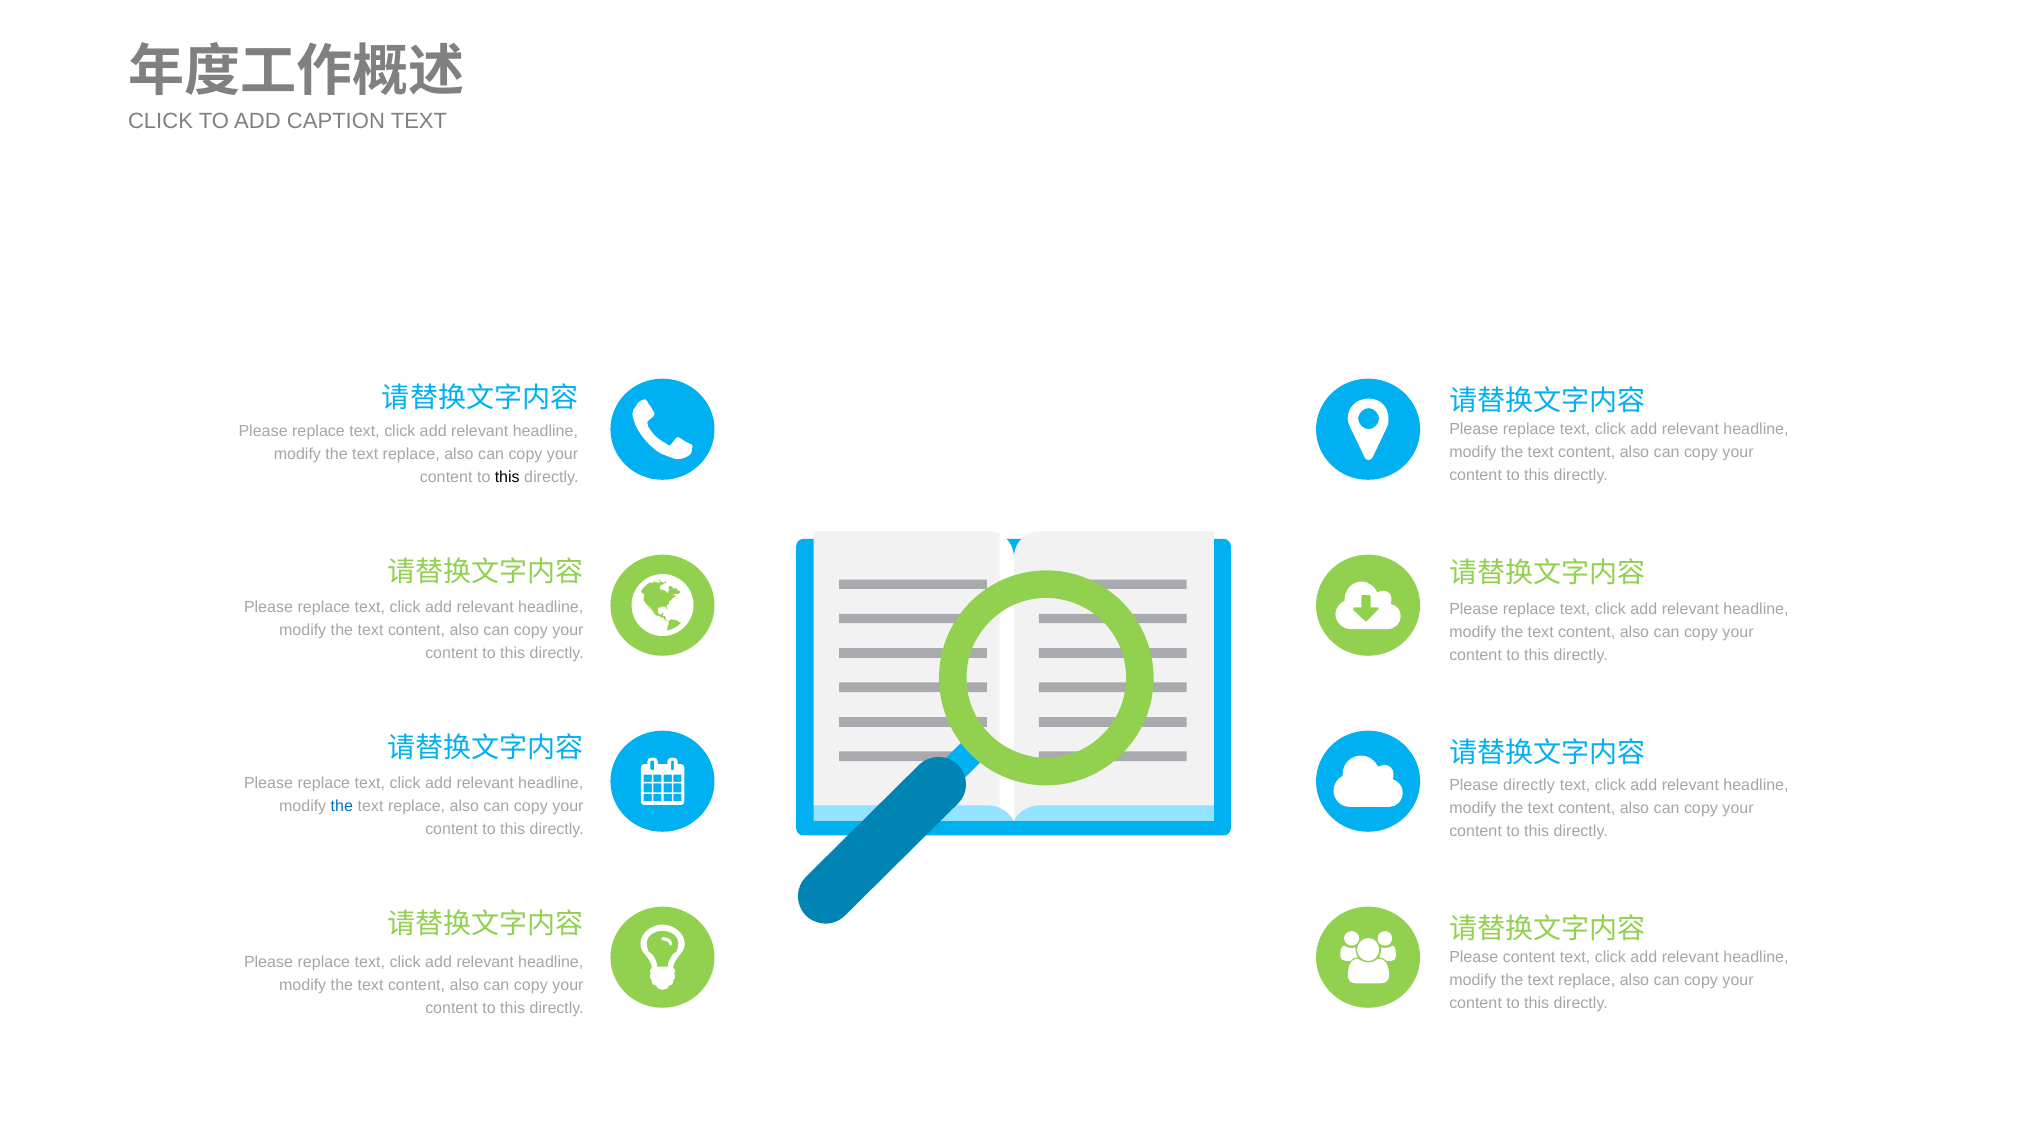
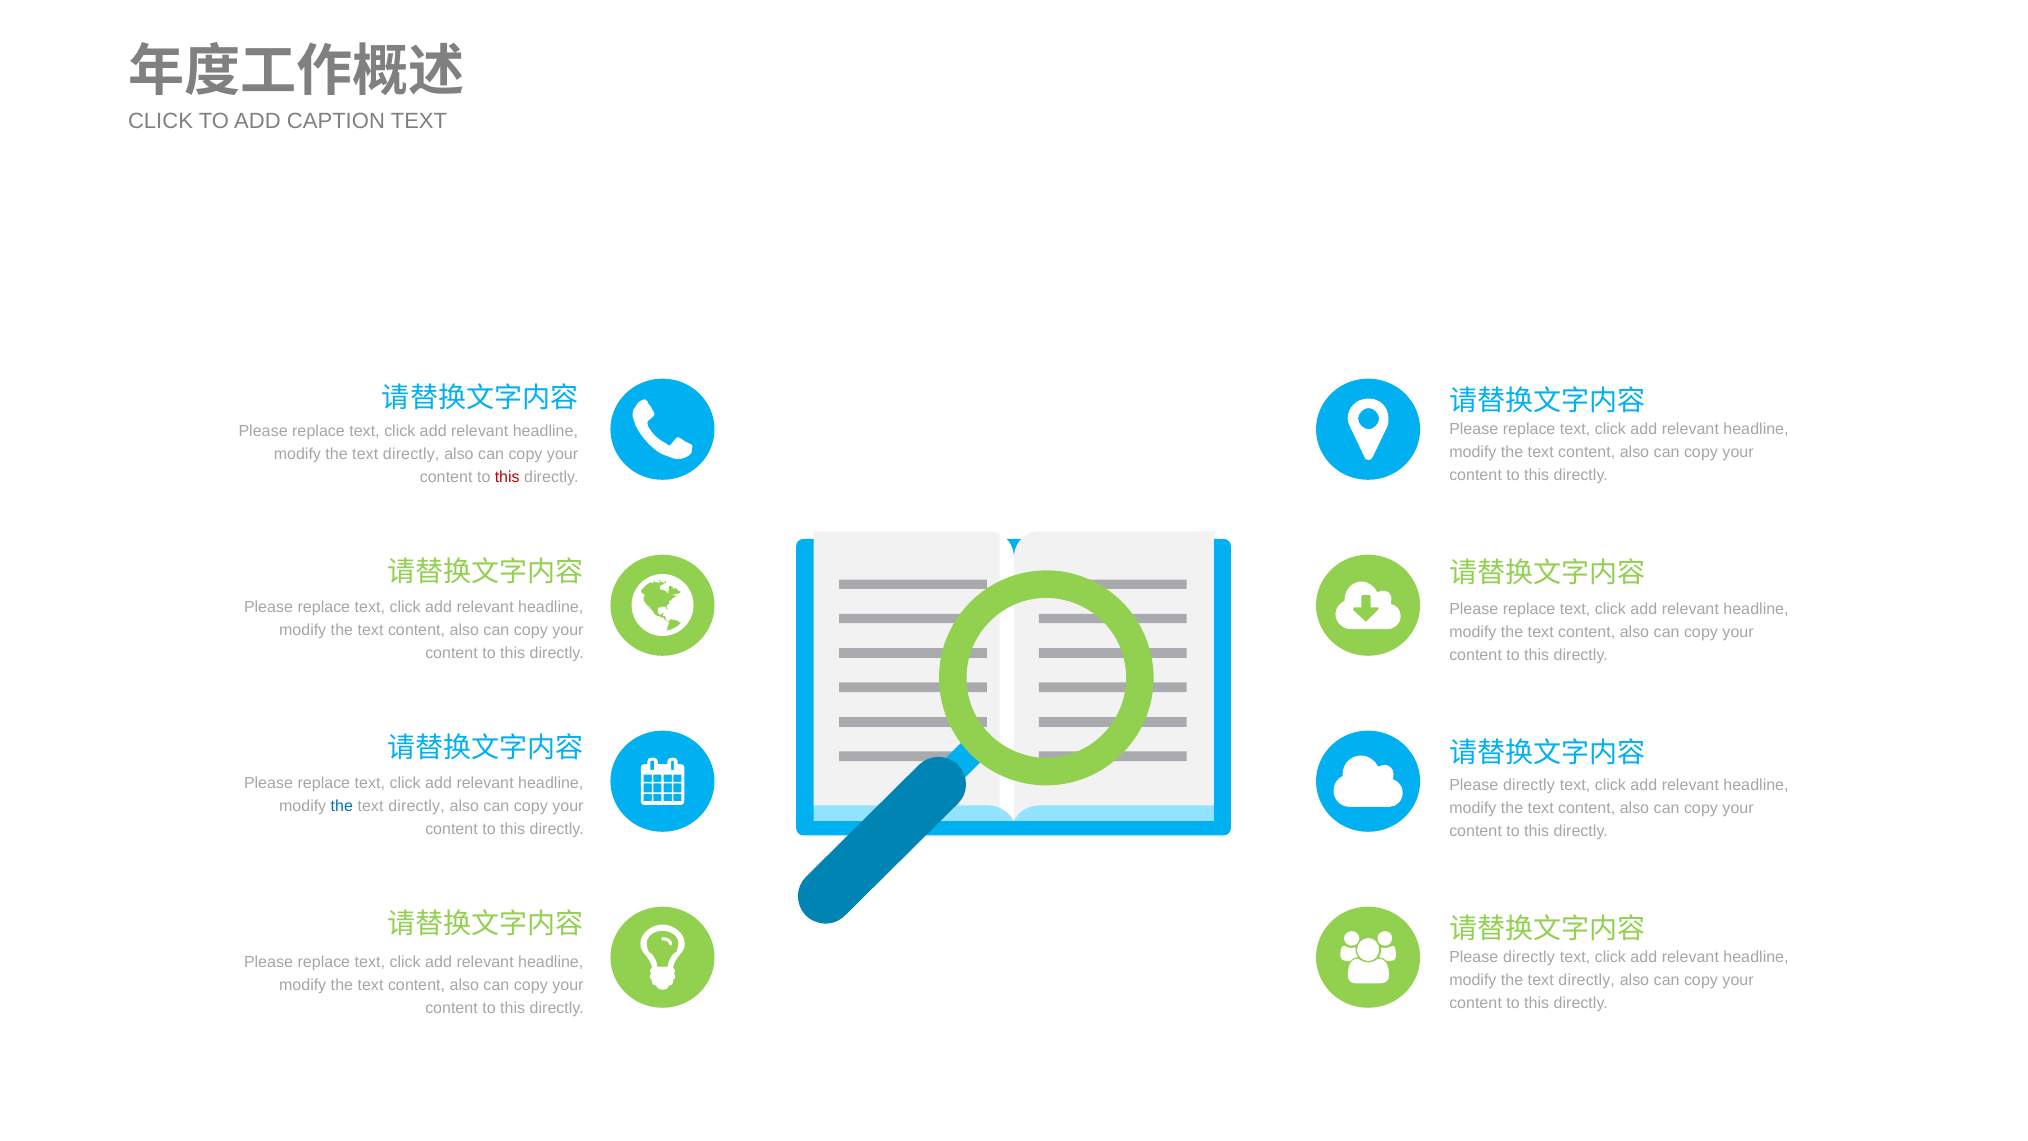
replace at (411, 455): replace -> directly
this at (507, 478) colour: black -> red
replace at (417, 806): replace -> directly
content at (1529, 957): content -> directly
replace at (1587, 980): replace -> directly
